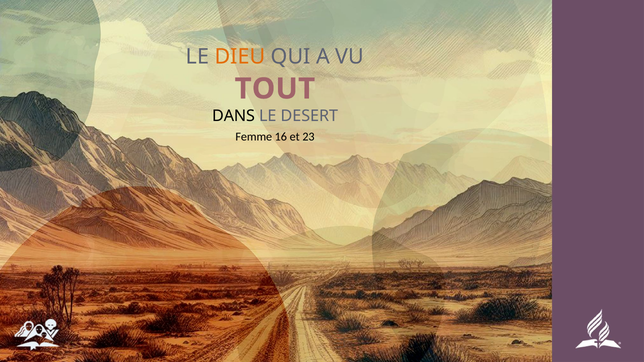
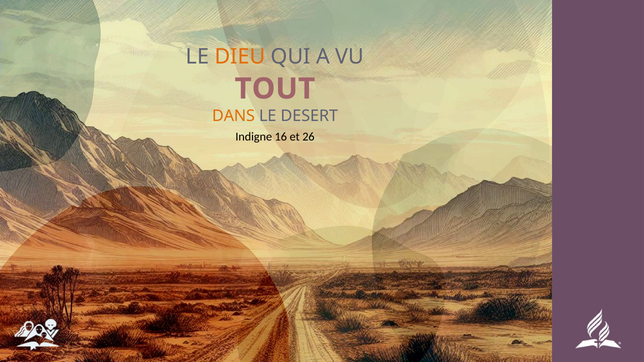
DANS colour: black -> orange
Femme: Femme -> Indigne
23: 23 -> 26
